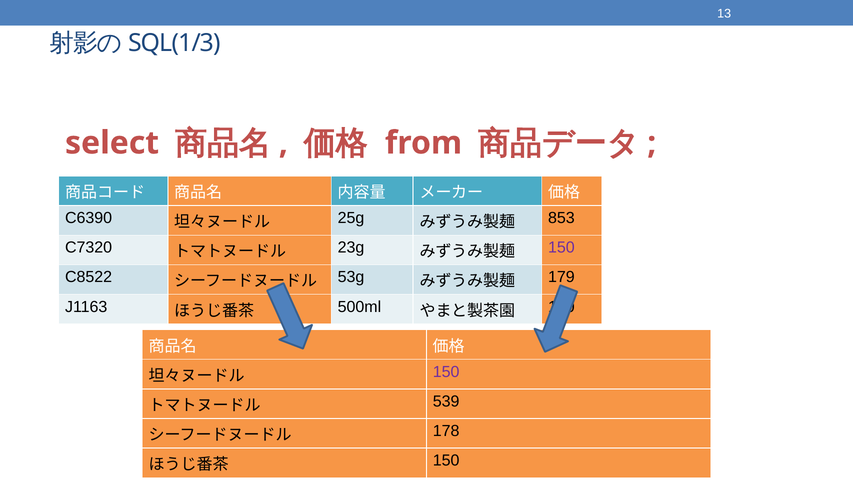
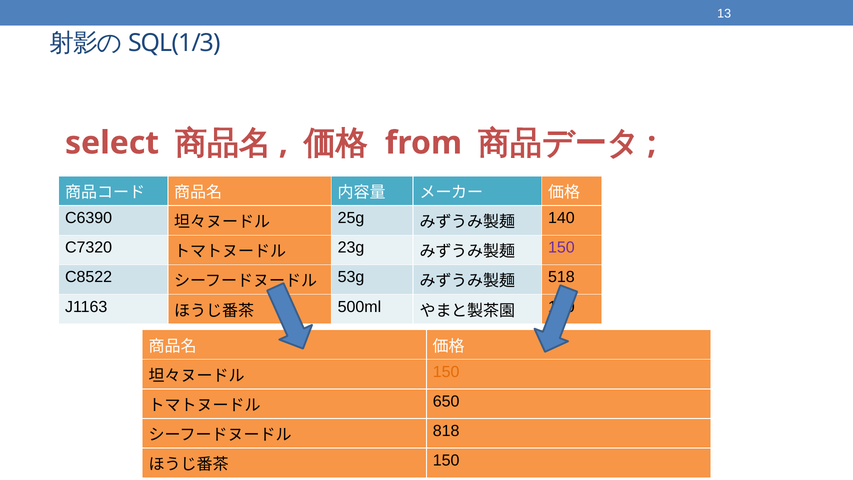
853: 853 -> 140
179: 179 -> 518
150 at (446, 372) colour: purple -> orange
539: 539 -> 650
178: 178 -> 818
